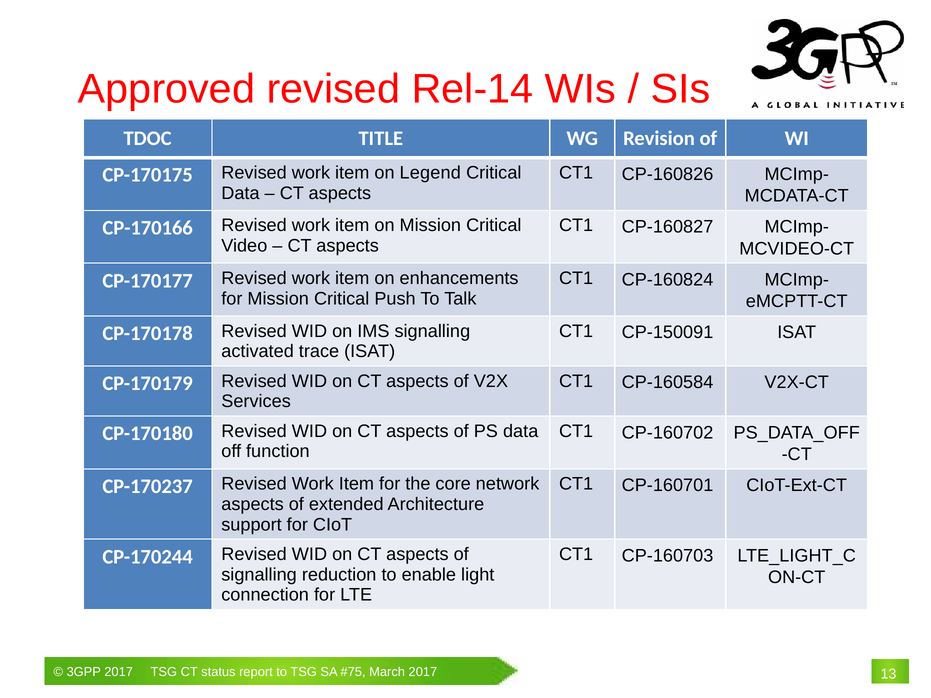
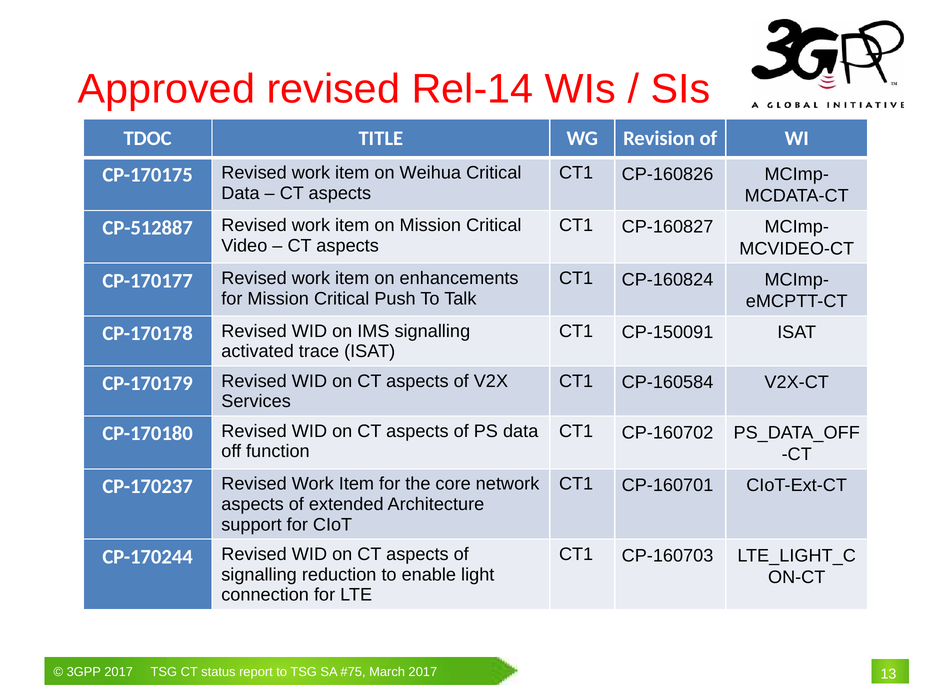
Legend: Legend -> Weihua
CP-170166: CP-170166 -> CP-512887
